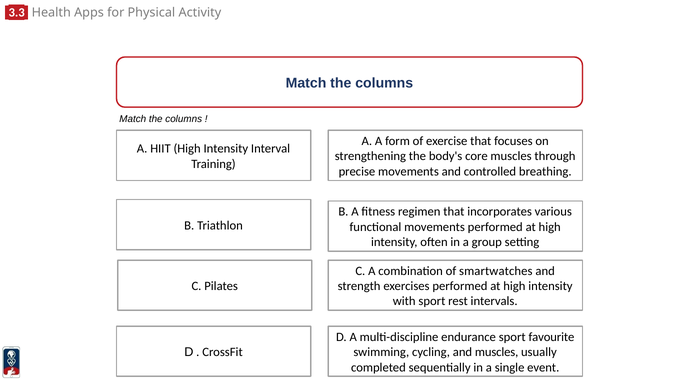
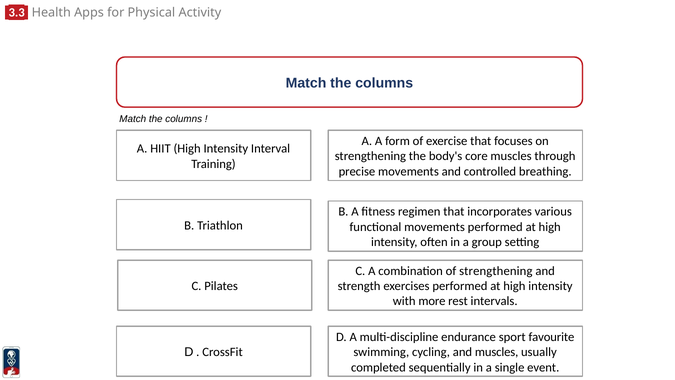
of smartwatches: smartwatches -> strengthening
with sport: sport -> more
